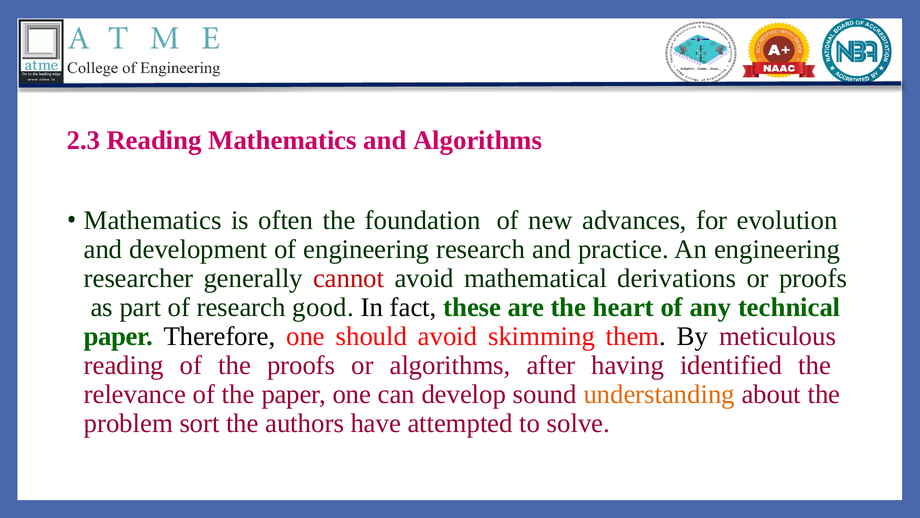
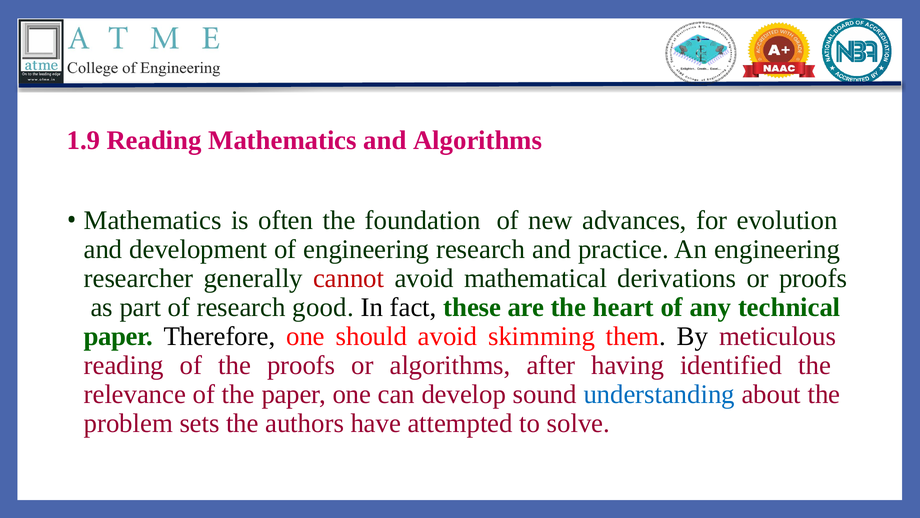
2.3: 2.3 -> 1.9
understanding colour: orange -> blue
sort: sort -> sets
